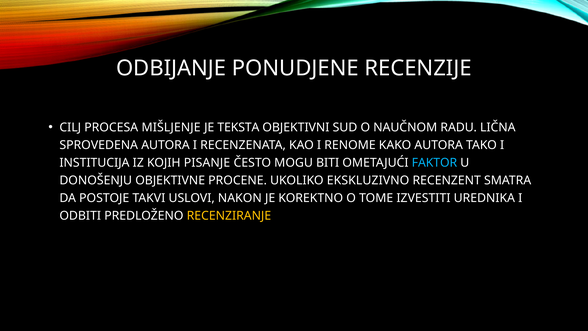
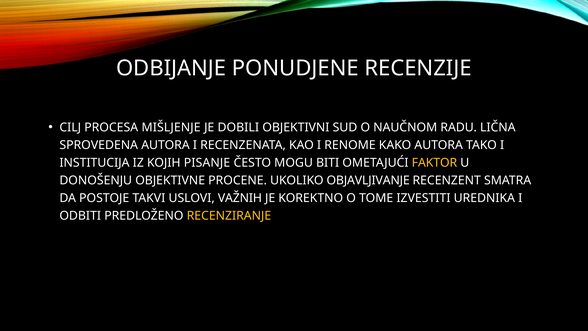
TEKSTA: TEKSTA -> DOBILI
FAKTOR colour: light blue -> yellow
EKSKLUZIVNO: EKSKLUZIVNO -> OBJAVLJIVANJE
NAKON: NAKON -> VAŽNIH
